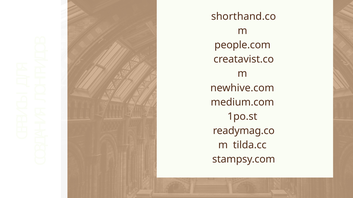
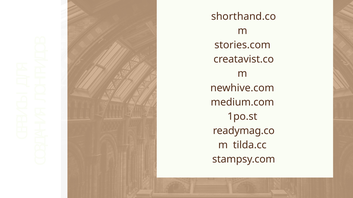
people.com: people.com -> stories.com
